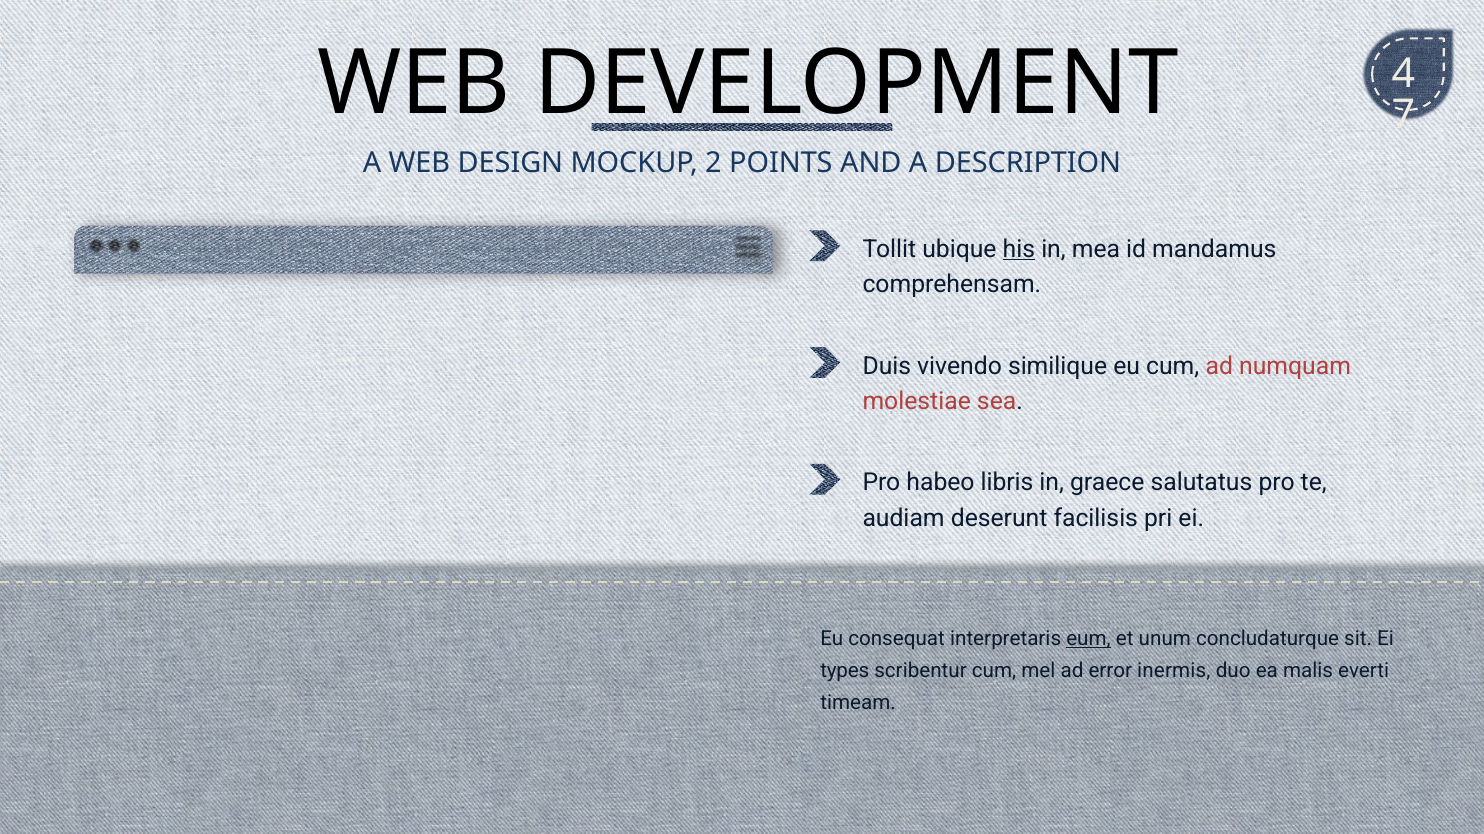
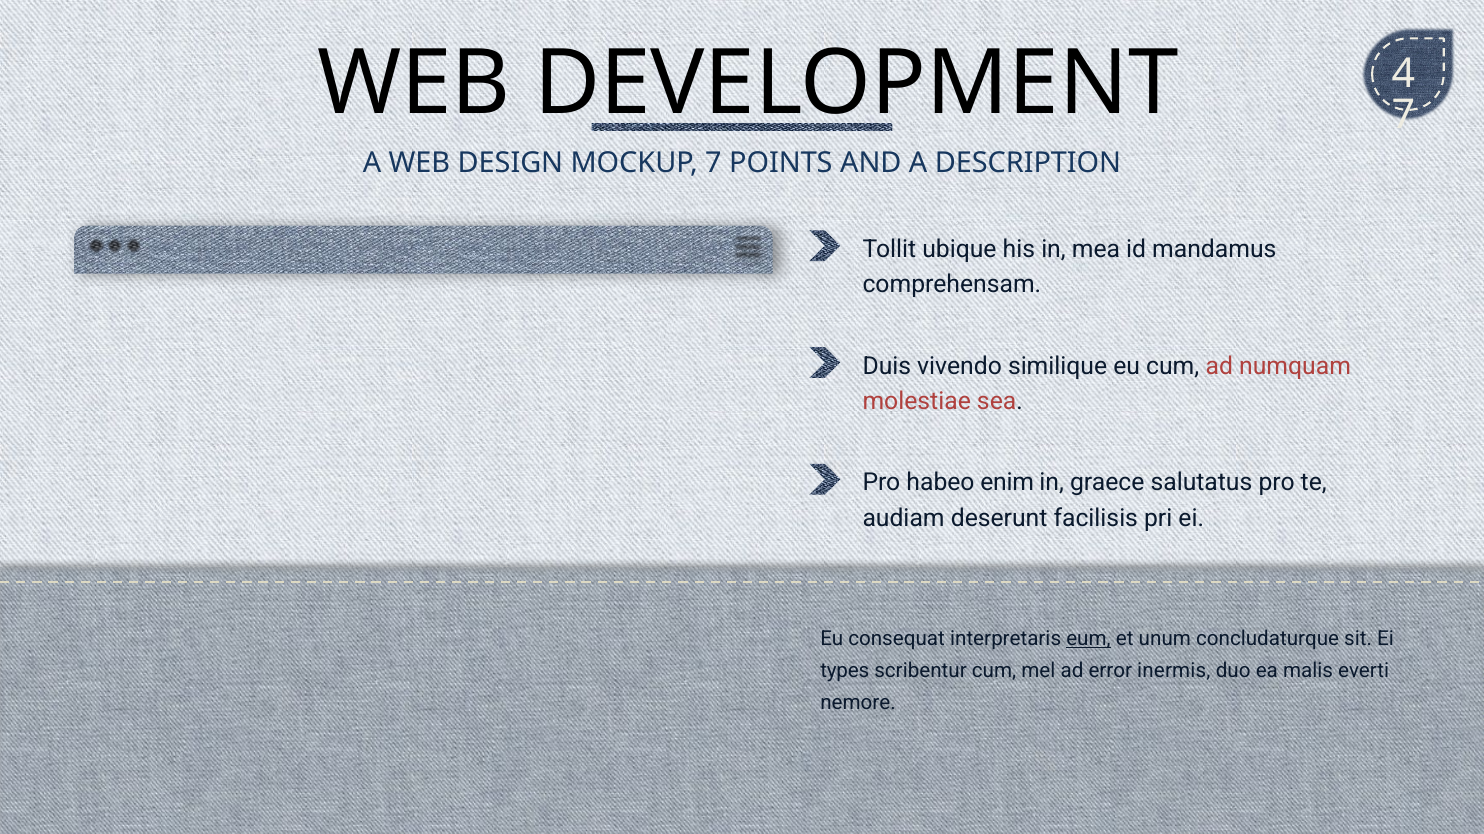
MOCKUP 2: 2 -> 7
his underline: present -> none
libris: libris -> enim
timeam: timeam -> nemore
